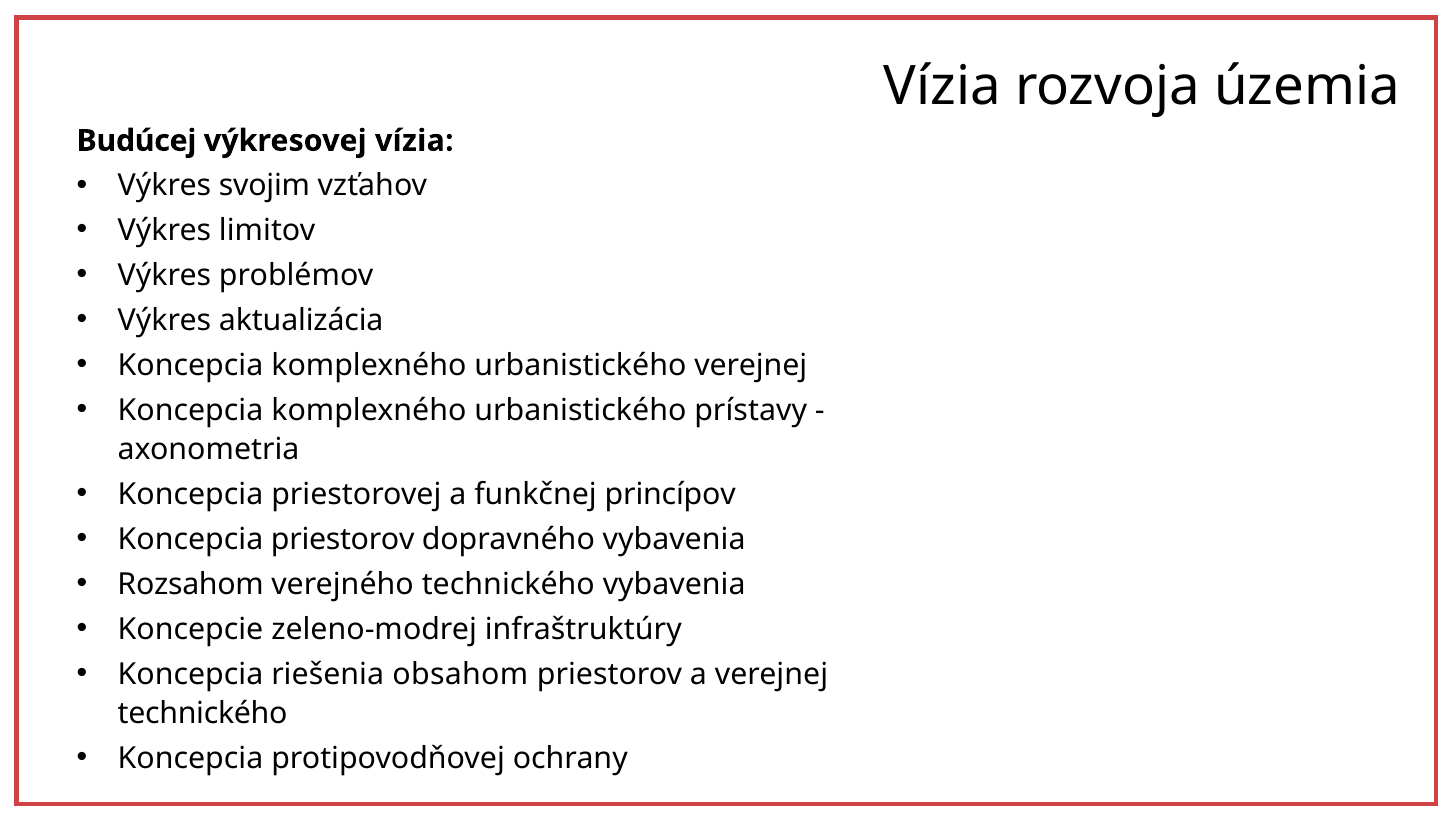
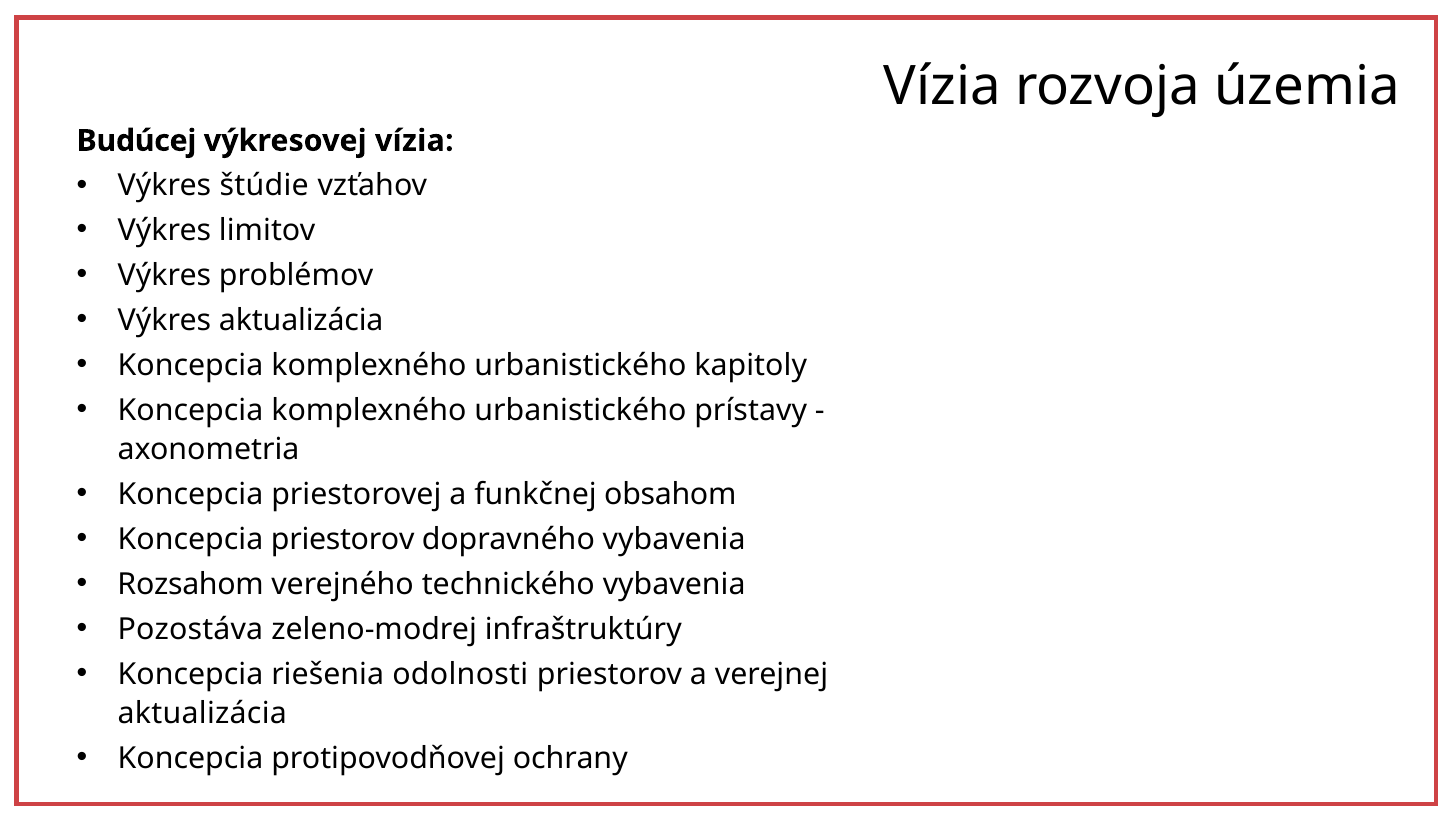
svojim: svojim -> štúdie
urbanistického verejnej: verejnej -> kapitoly
princípov: princípov -> obsahom
Koncepcie: Koncepcie -> Pozostáva
obsahom: obsahom -> odolnosti
technického at (203, 713): technického -> aktualizácia
